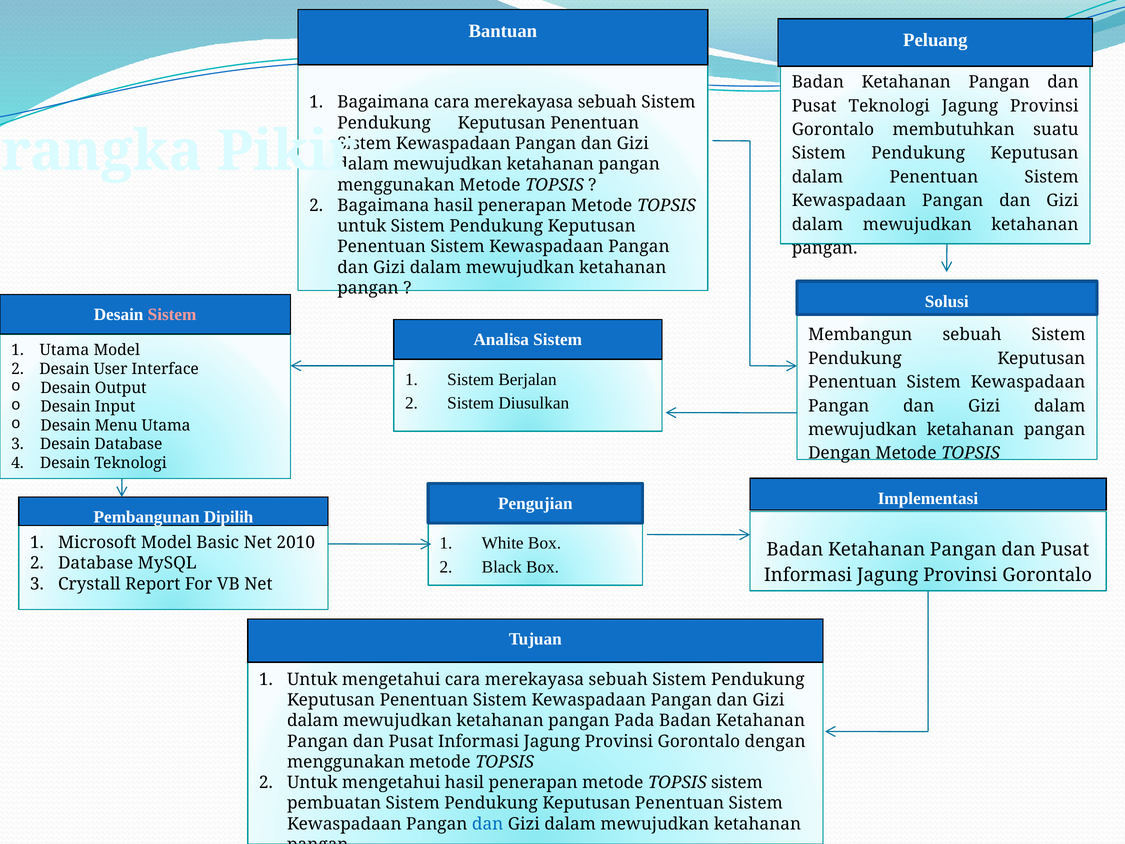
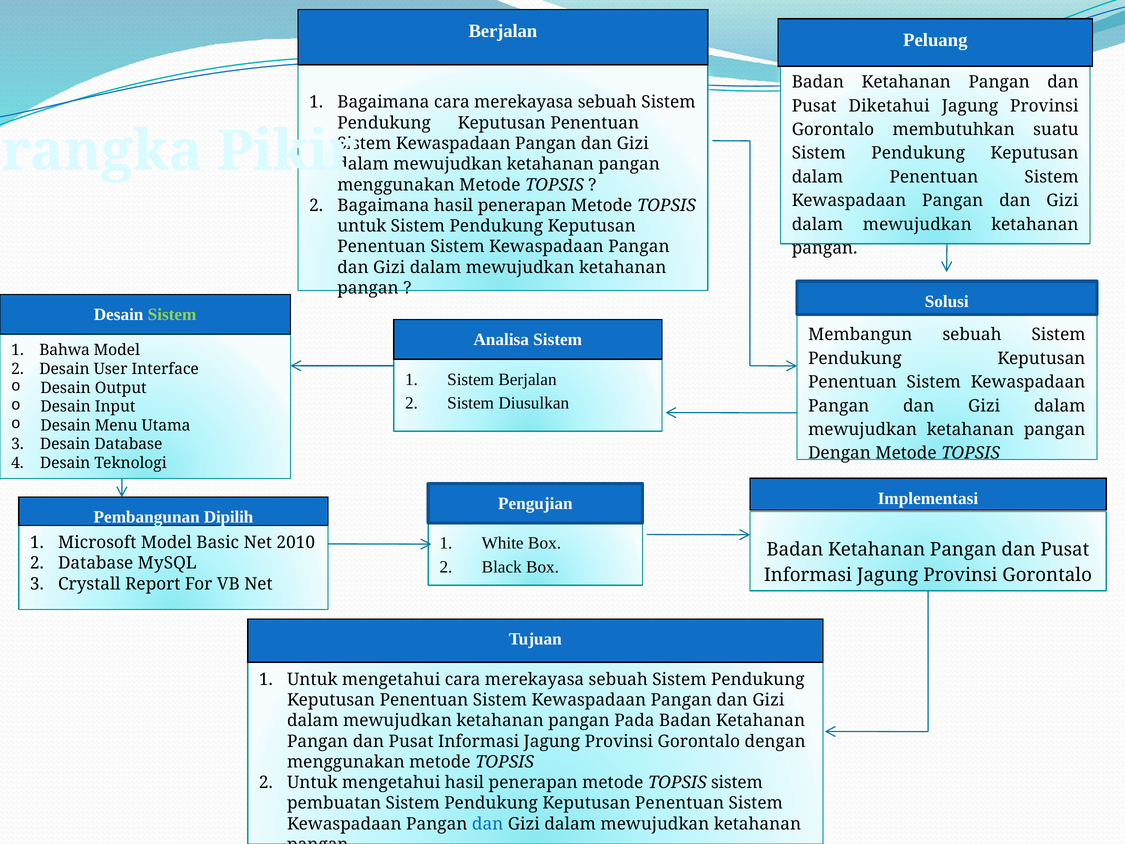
Bantuan at (503, 31): Bantuan -> Berjalan
Pusat Teknologi: Teknologi -> Diketahui
Sistem at (172, 315) colour: pink -> light green
Utama at (64, 350): Utama -> Bahwa
